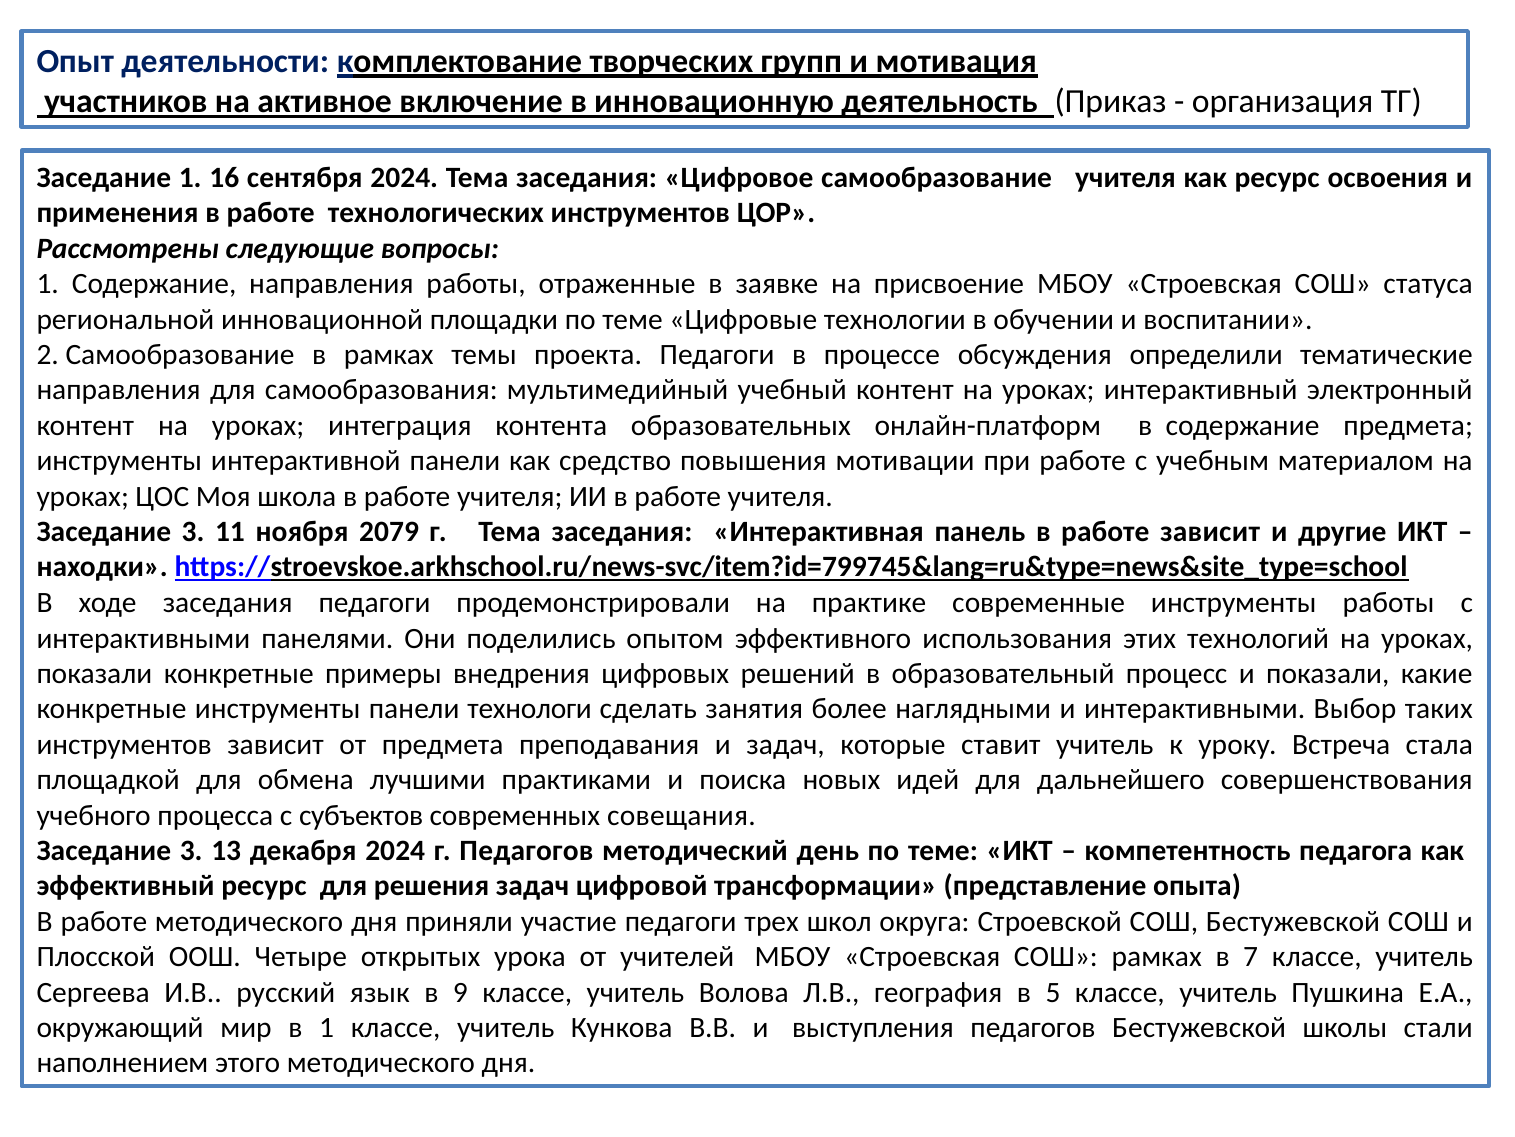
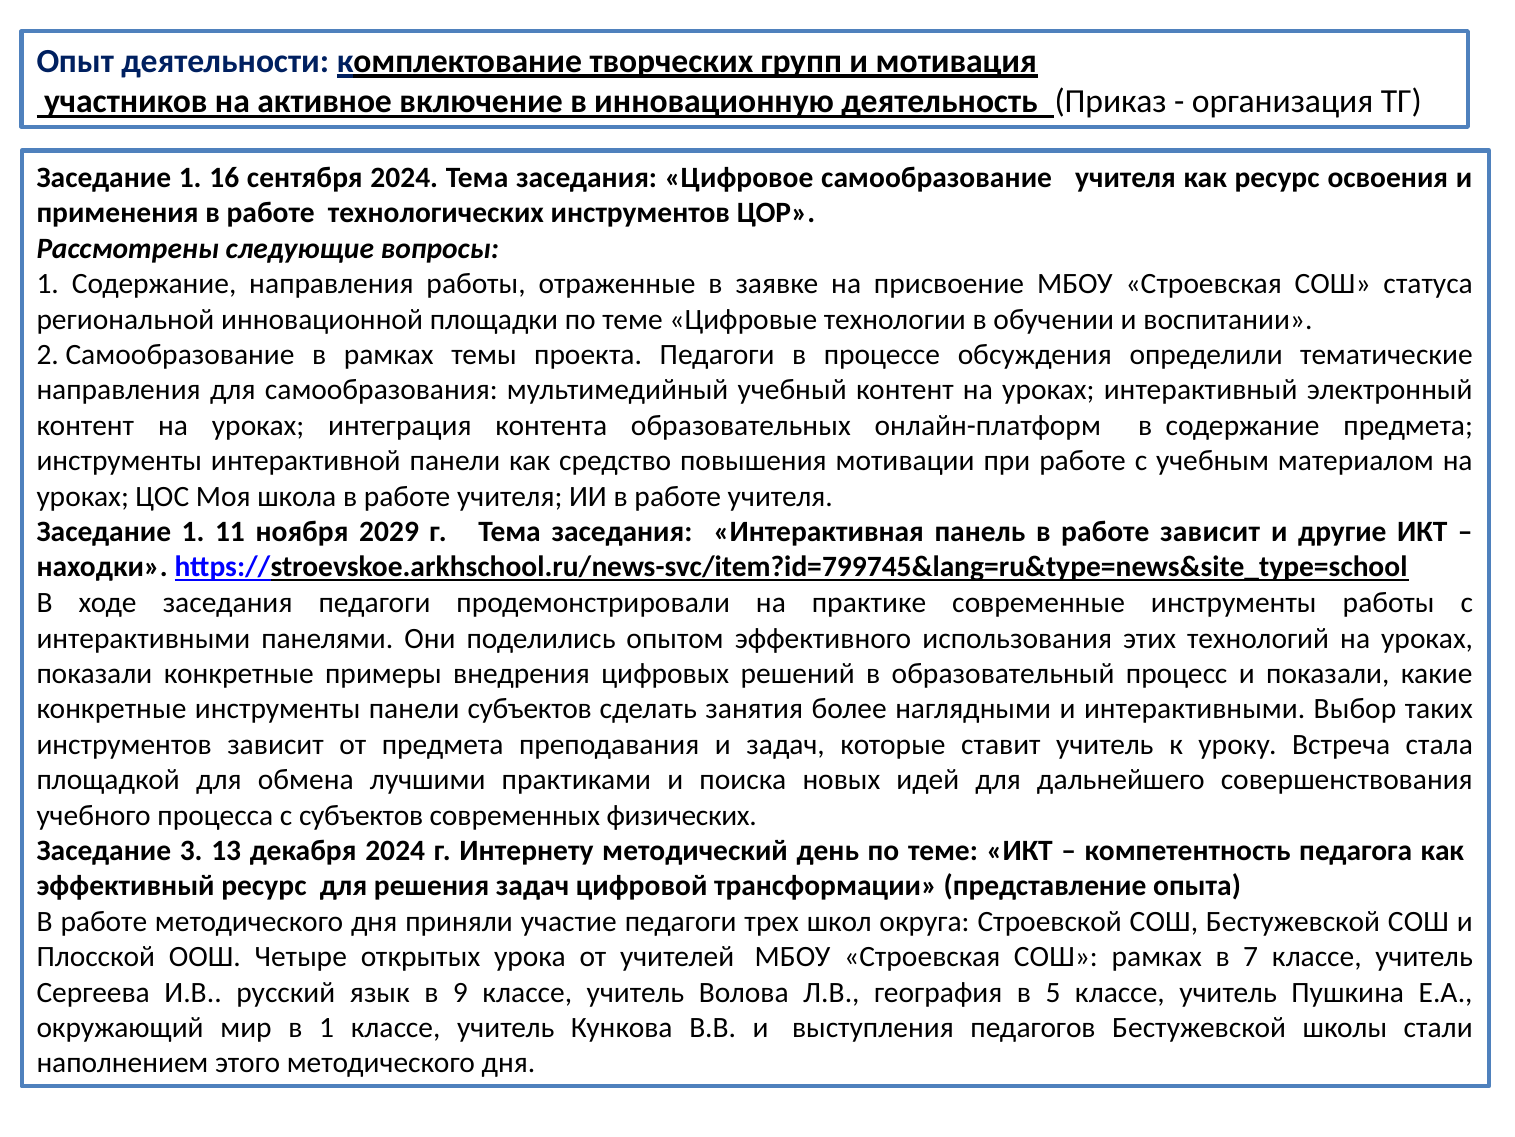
3 at (193, 531): 3 -> 1
2079: 2079 -> 2029
панели технологи: технологи -> субъектов
совещания: совещания -> физических
г Педагогов: Педагогов -> Интернету
